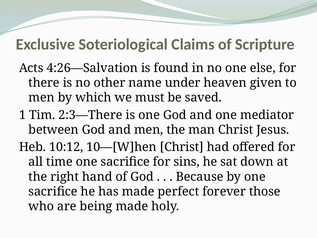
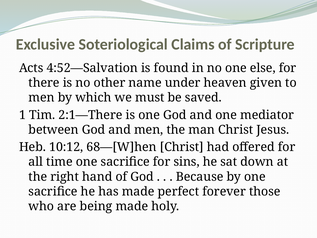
4:26—Salvation: 4:26—Salvation -> 4:52—Salvation
2:3—There: 2:3—There -> 2:1—There
10—[W]hen: 10—[W]hen -> 68—[W]hen
